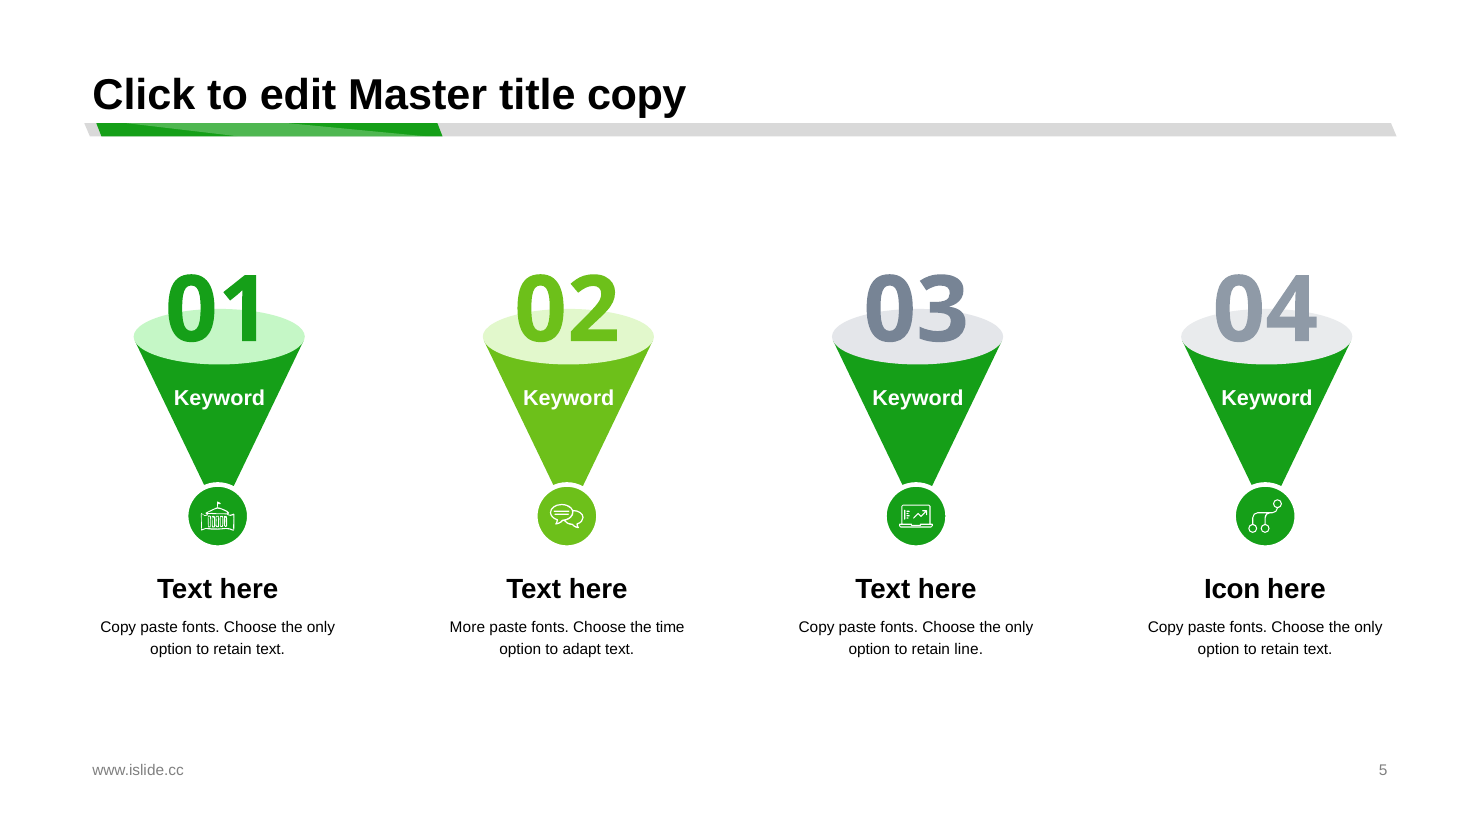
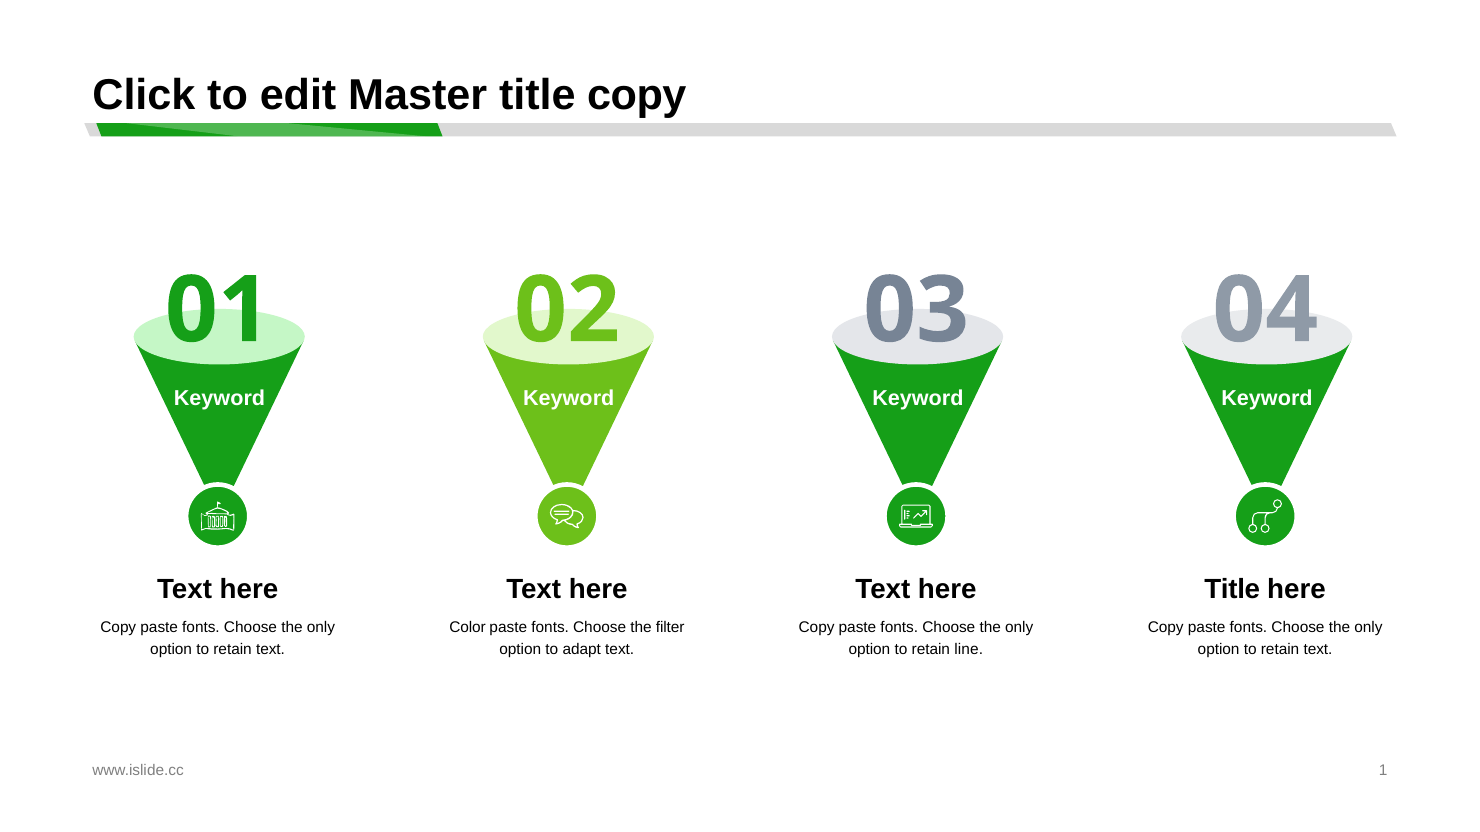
Icon at (1232, 590): Icon -> Title
More: More -> Color
time: time -> filter
5: 5 -> 1
